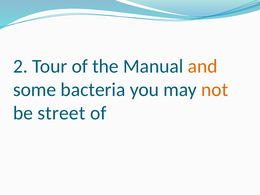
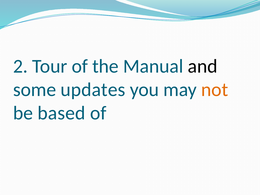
and colour: orange -> black
bacteria: bacteria -> updates
street: street -> based
